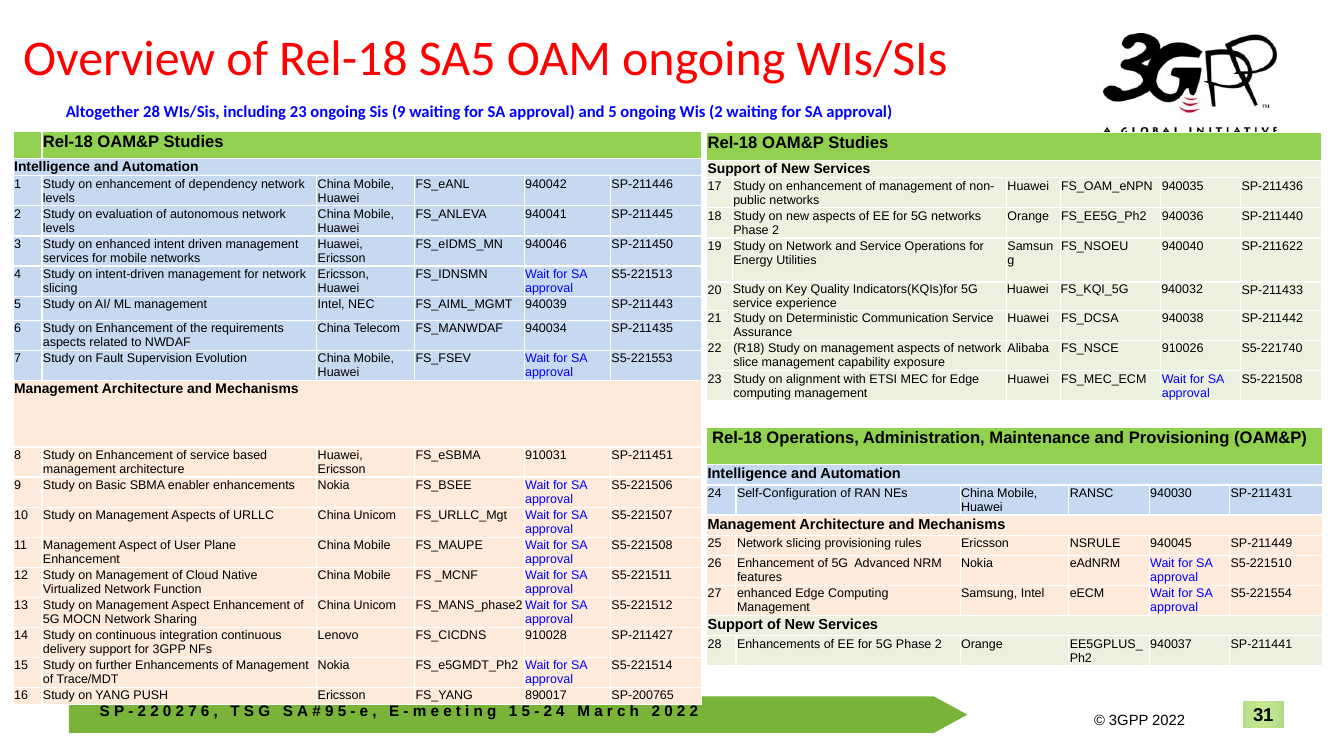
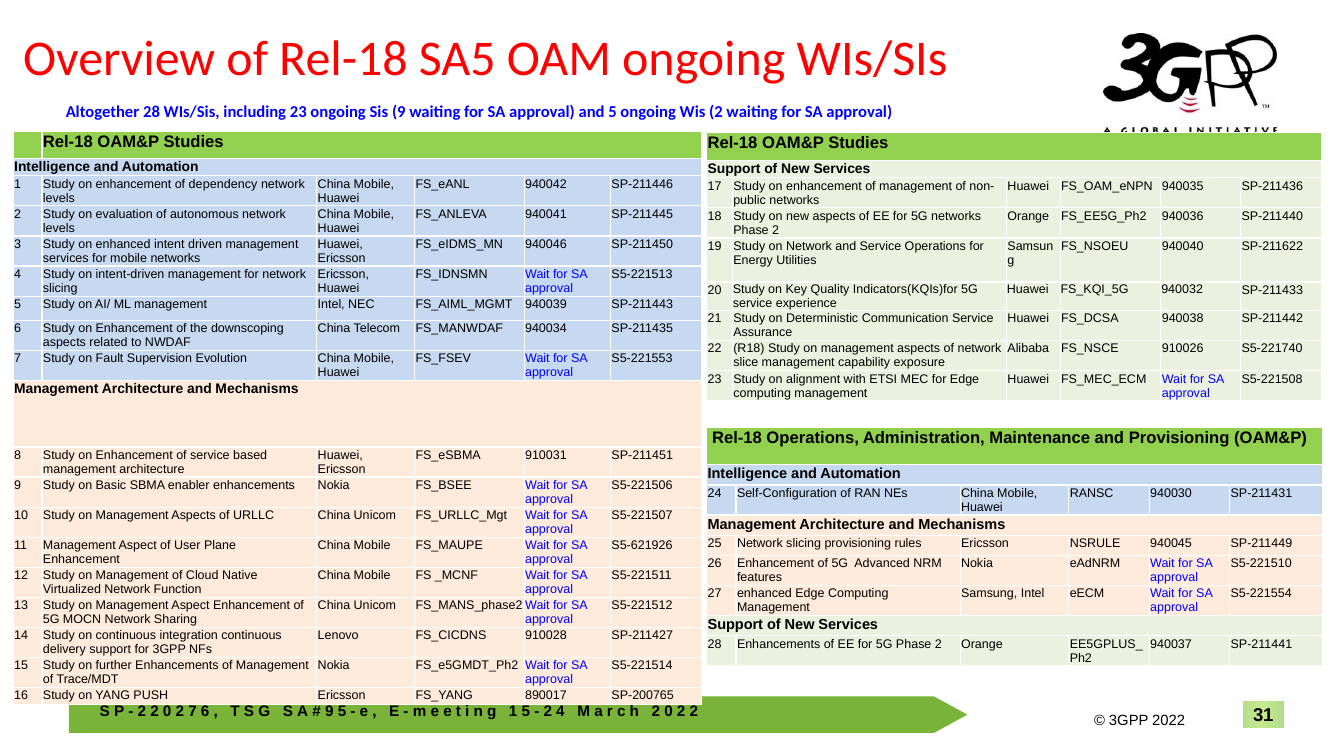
requirements: requirements -> downscoping
S5-221508 at (642, 546): S5-221508 -> S5-621926
